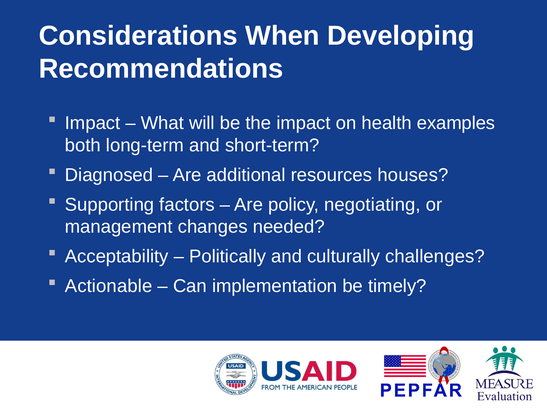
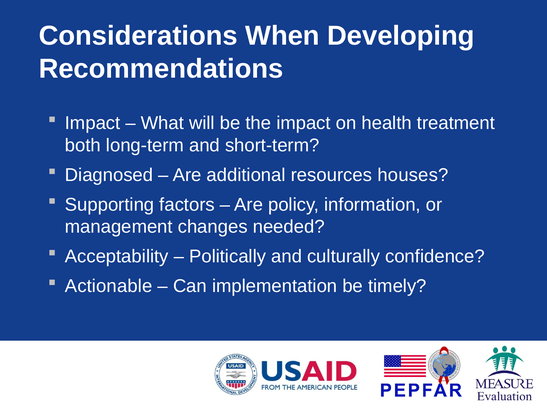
examples: examples -> treatment
negotiating: negotiating -> information
challenges: challenges -> confidence
